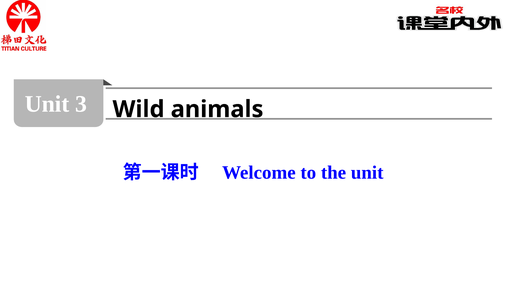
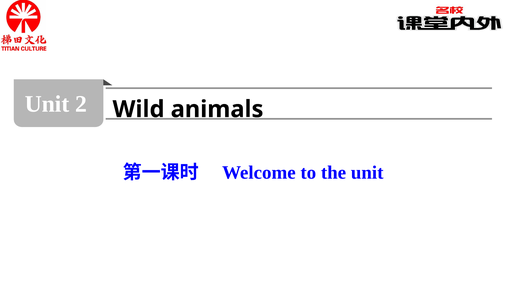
3: 3 -> 2
